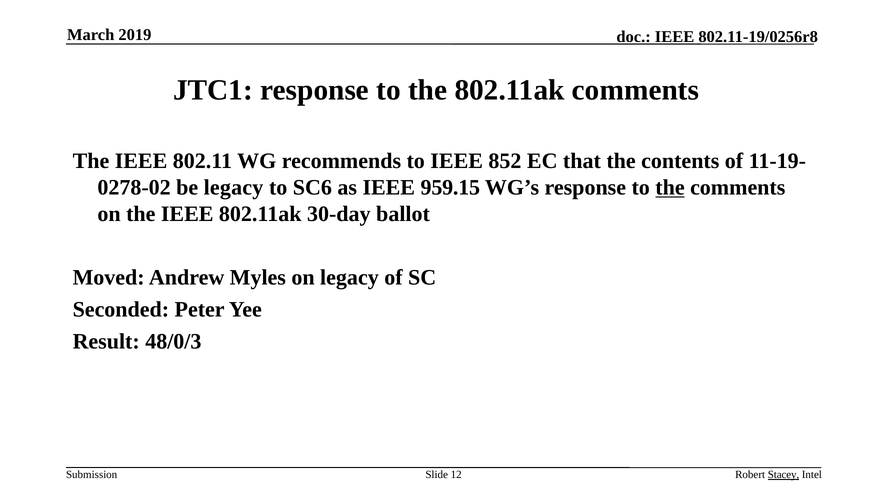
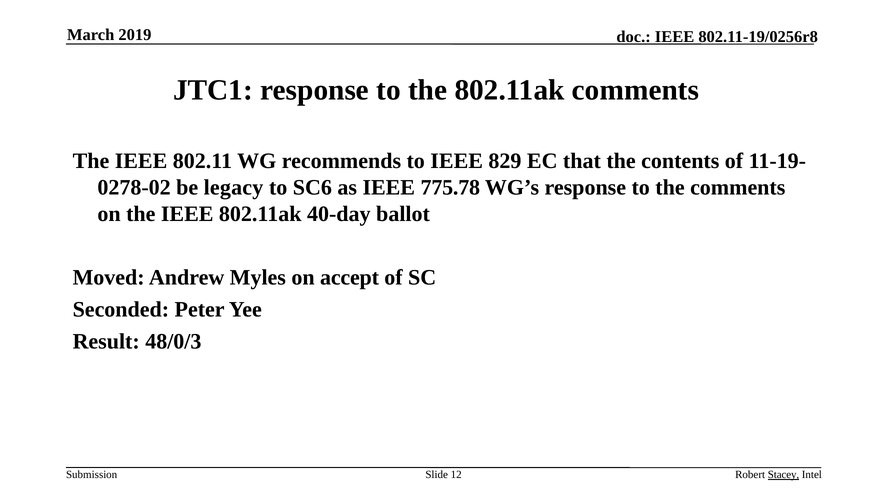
852: 852 -> 829
959.15: 959.15 -> 775.78
the at (670, 187) underline: present -> none
30-day: 30-day -> 40-day
on legacy: legacy -> accept
